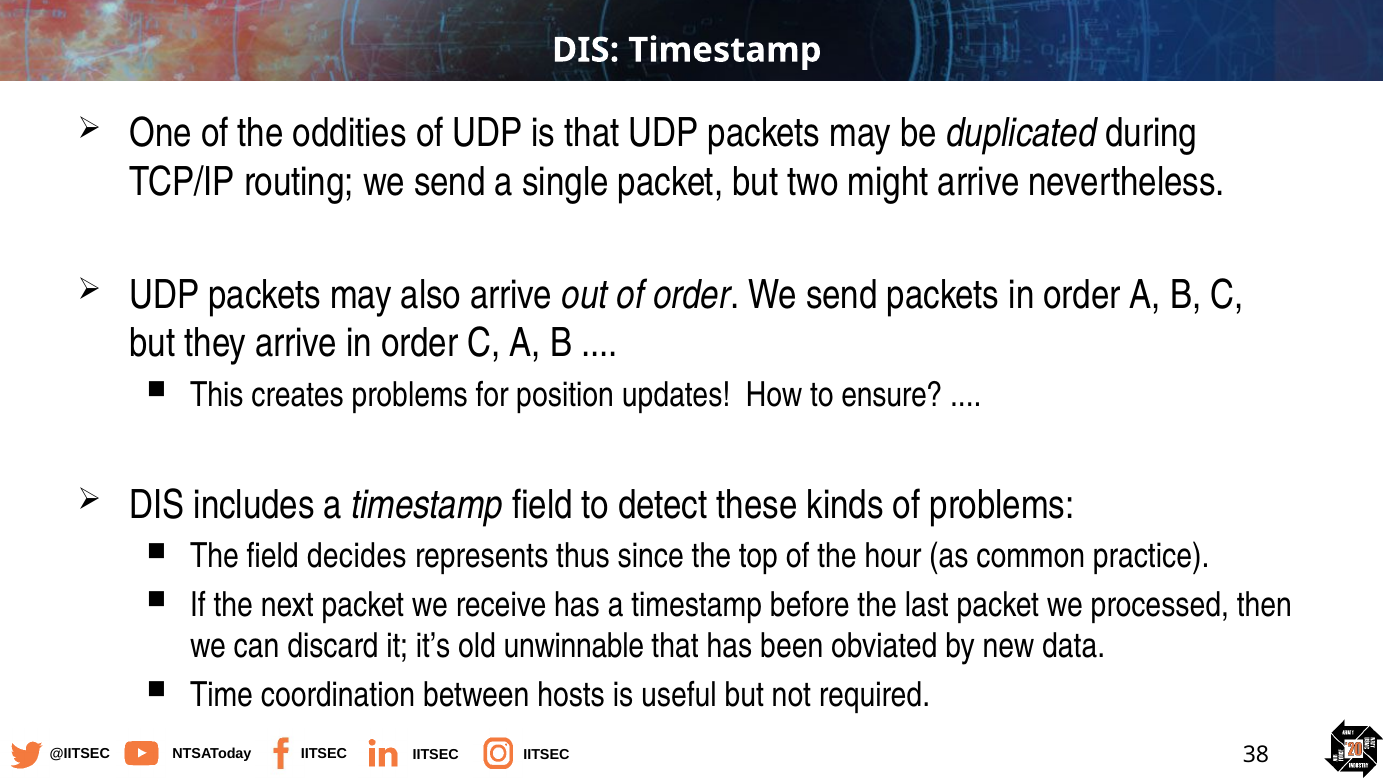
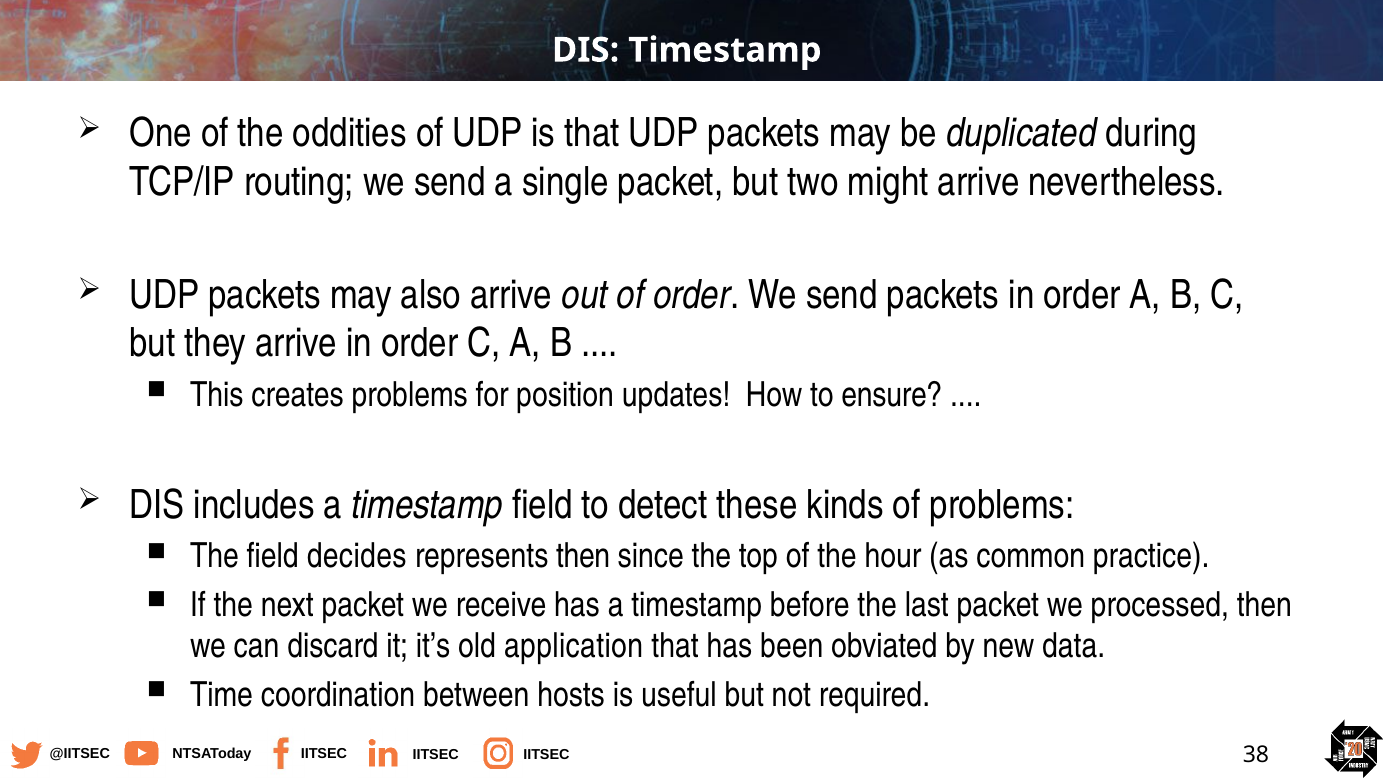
represents thus: thus -> then
unwinnable: unwinnable -> application
